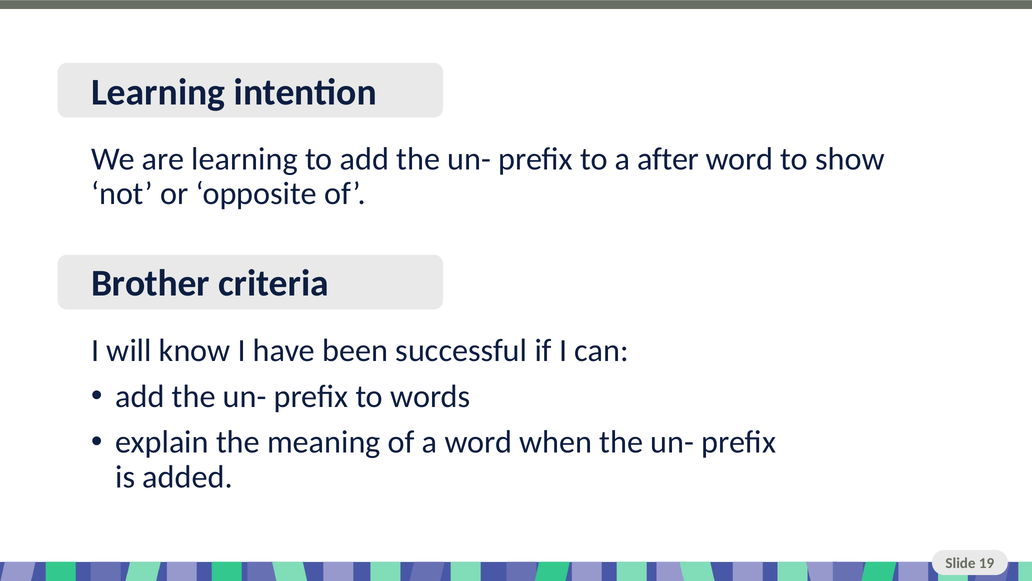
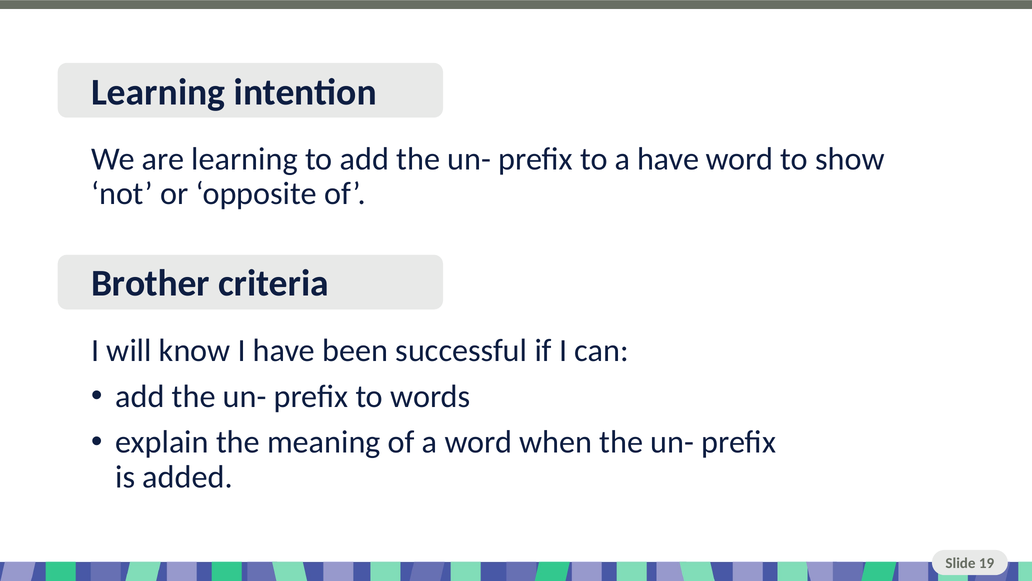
a after: after -> have
